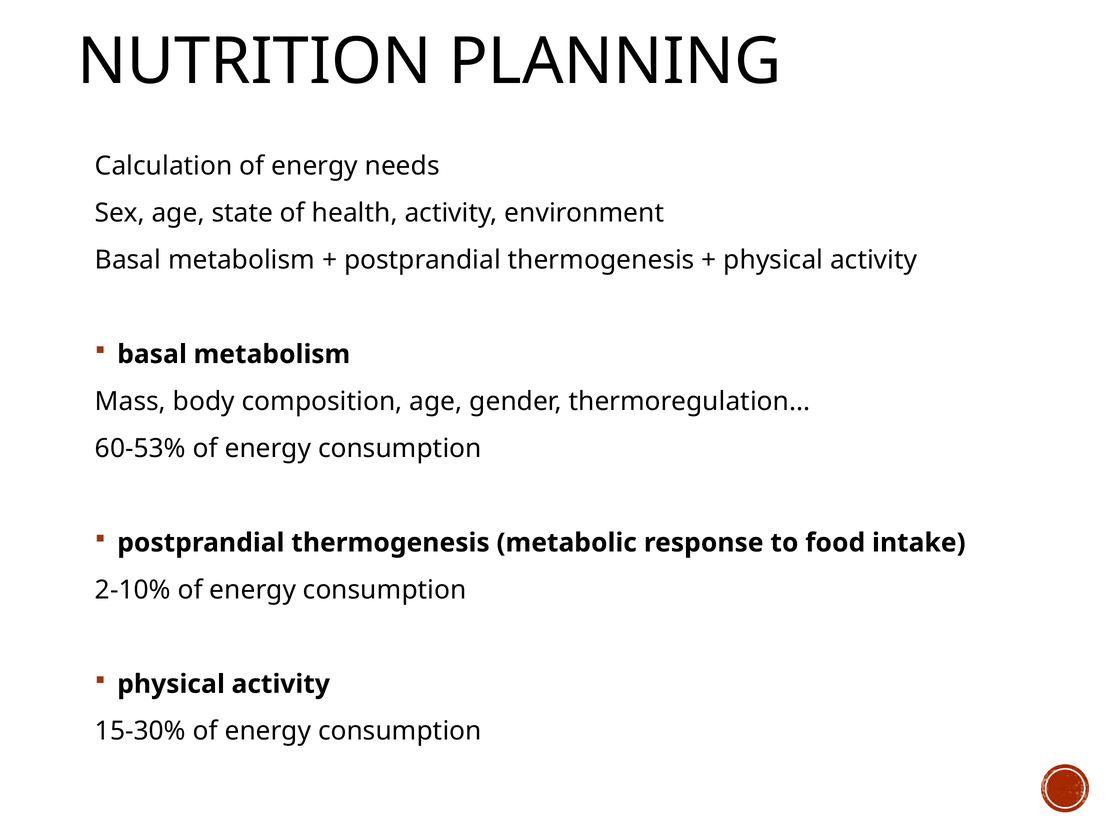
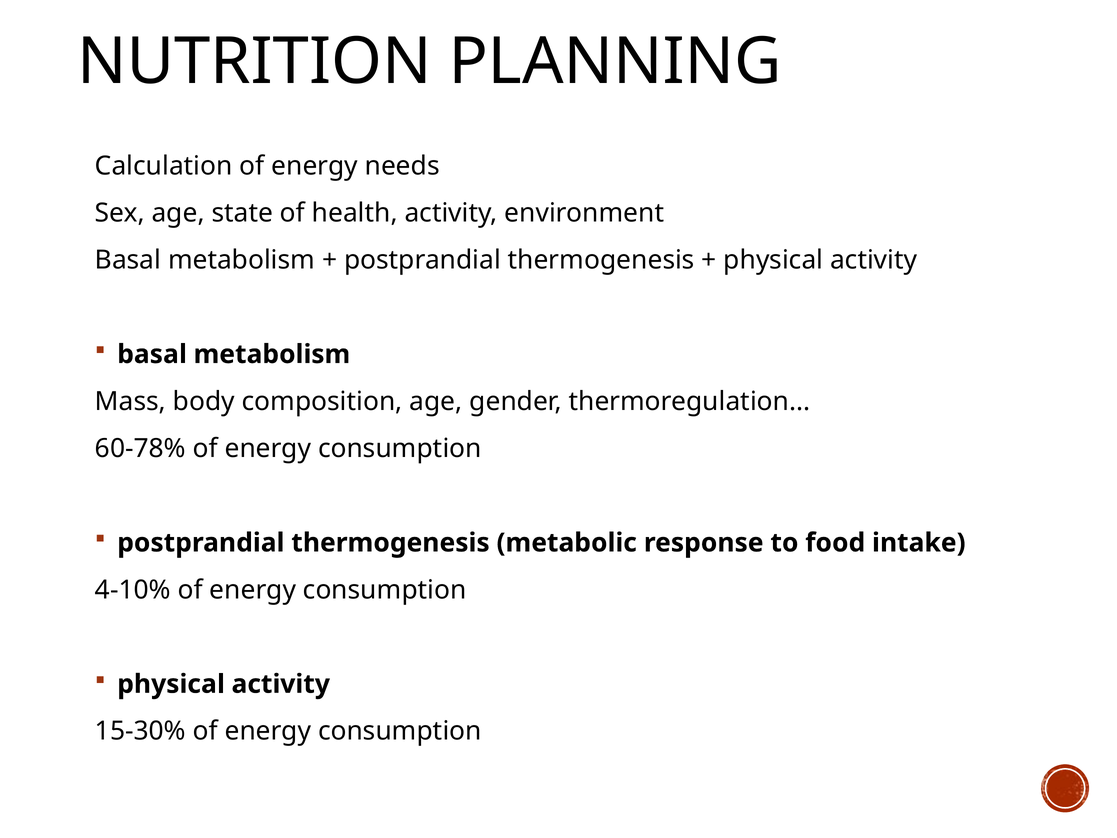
60-53%: 60-53% -> 60-78%
2-10%: 2-10% -> 4-10%
